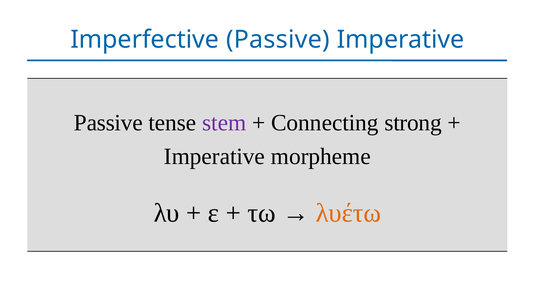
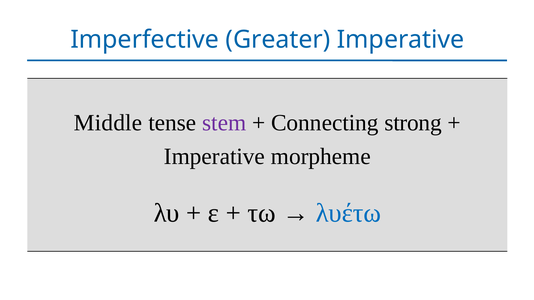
Imperfective Passive: Passive -> Greater
Passive at (108, 123): Passive -> Middle
λυέτω colour: orange -> blue
